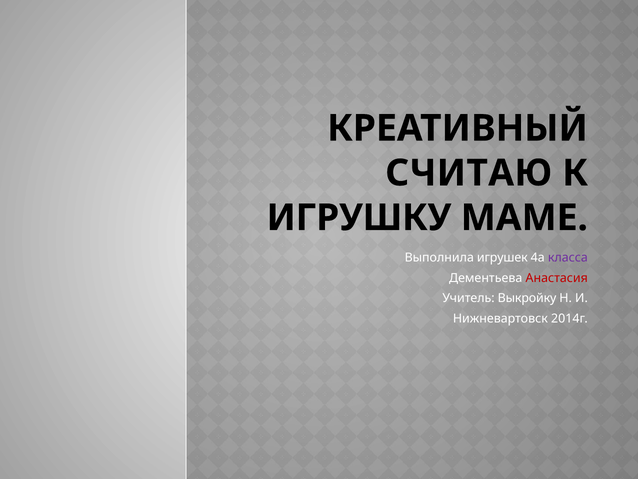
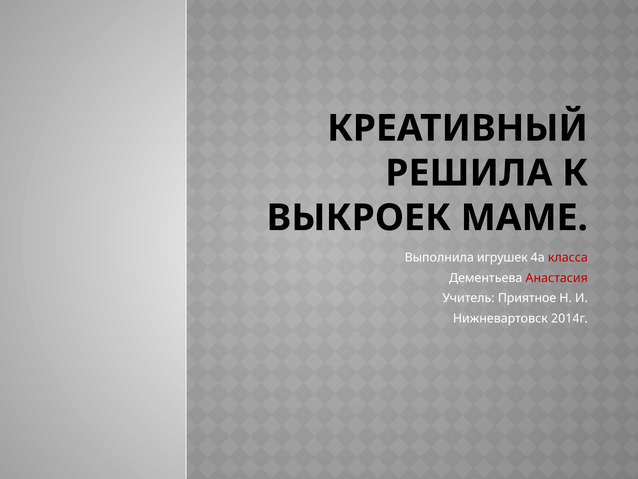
СЧИТАЮ: СЧИТАЮ -> РЕШИЛА
ИГРУШКУ: ИГРУШКУ -> ВЫКРОЕК
класса colour: purple -> red
Выкройку: Выкройку -> Приятное
